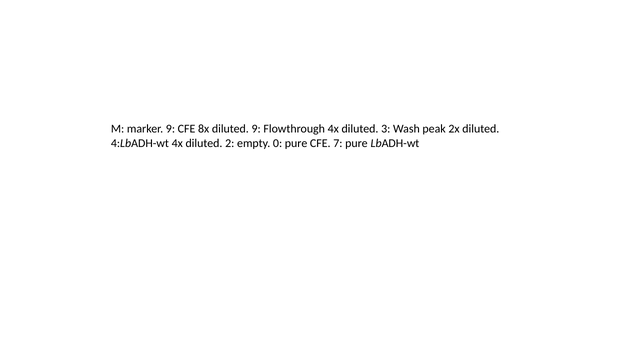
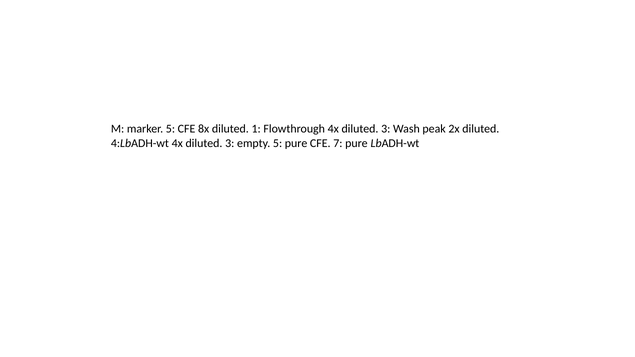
marker 9: 9 -> 5
diluted 9: 9 -> 1
4:LbADH-wt 4x diluted 2: 2 -> 3
empty 0: 0 -> 5
